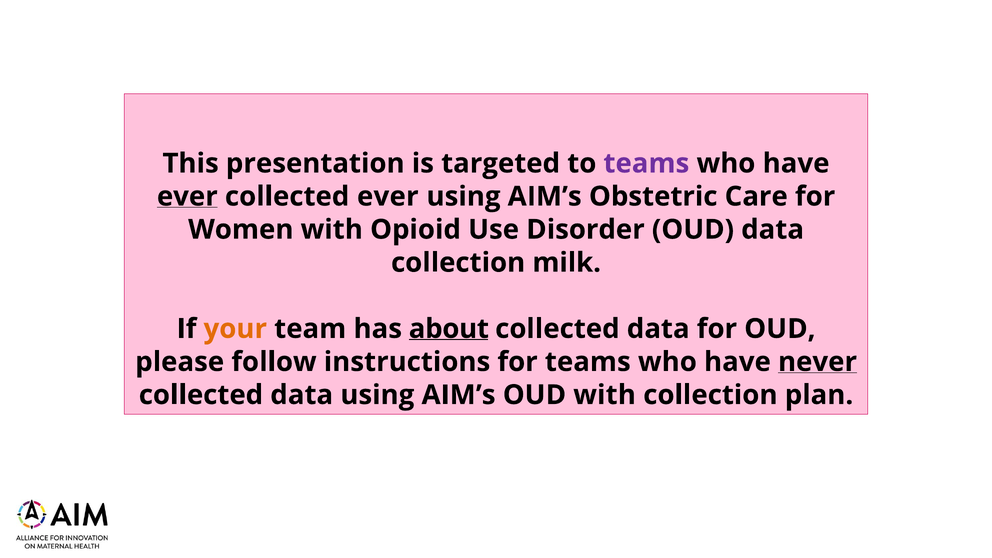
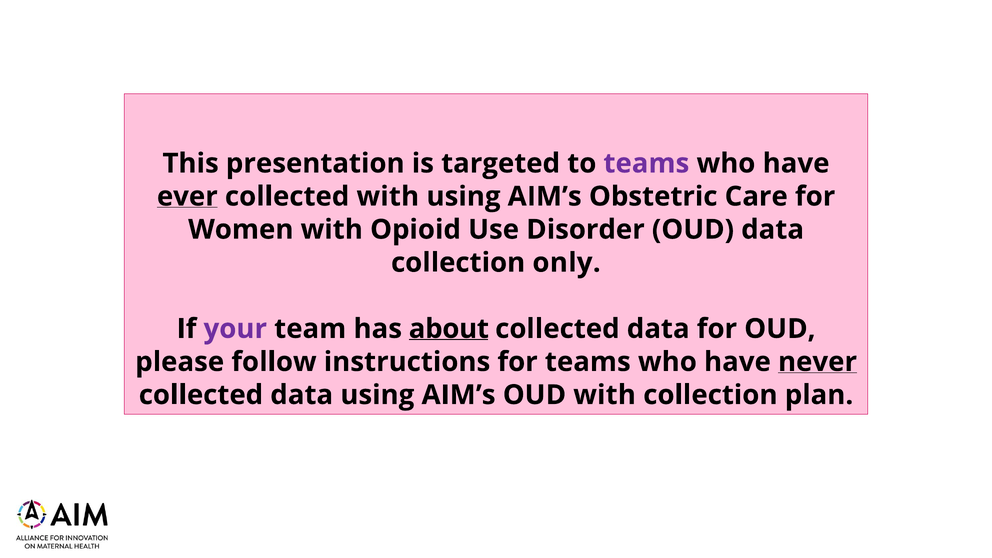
collected ever: ever -> with
milk: milk -> only
your colour: orange -> purple
